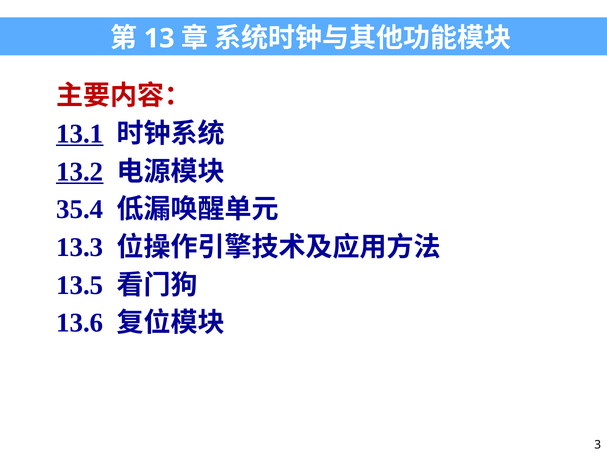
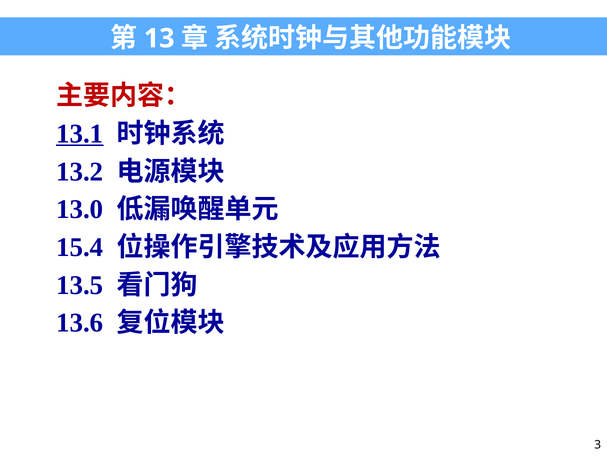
13.2 underline: present -> none
35.4: 35.4 -> 13.0
13.3: 13.3 -> 15.4
